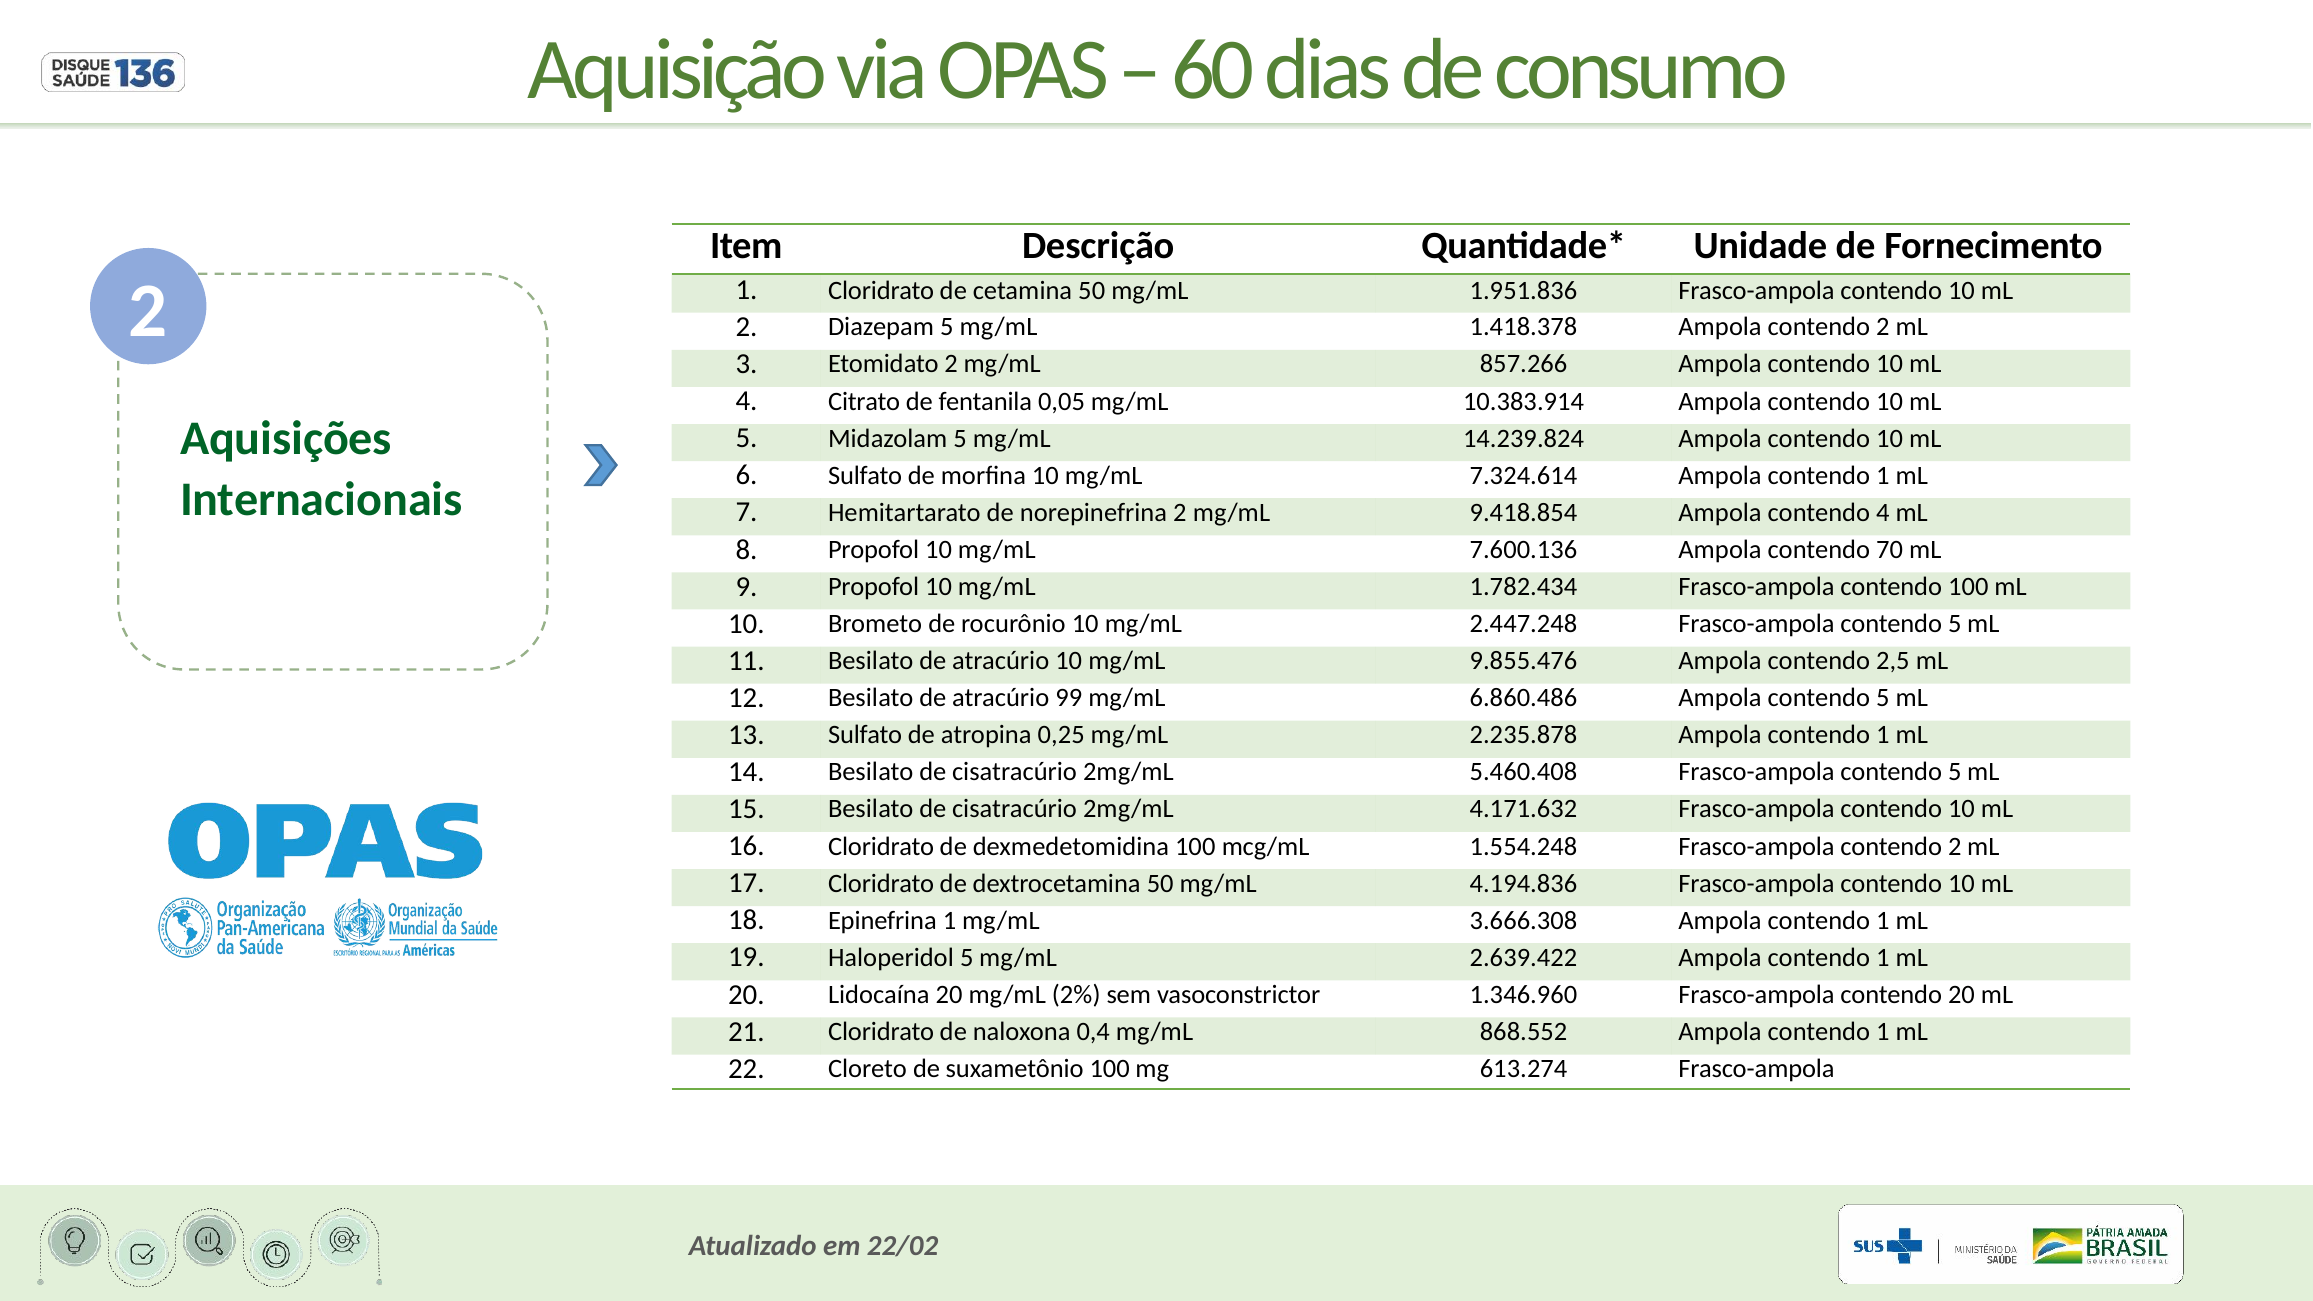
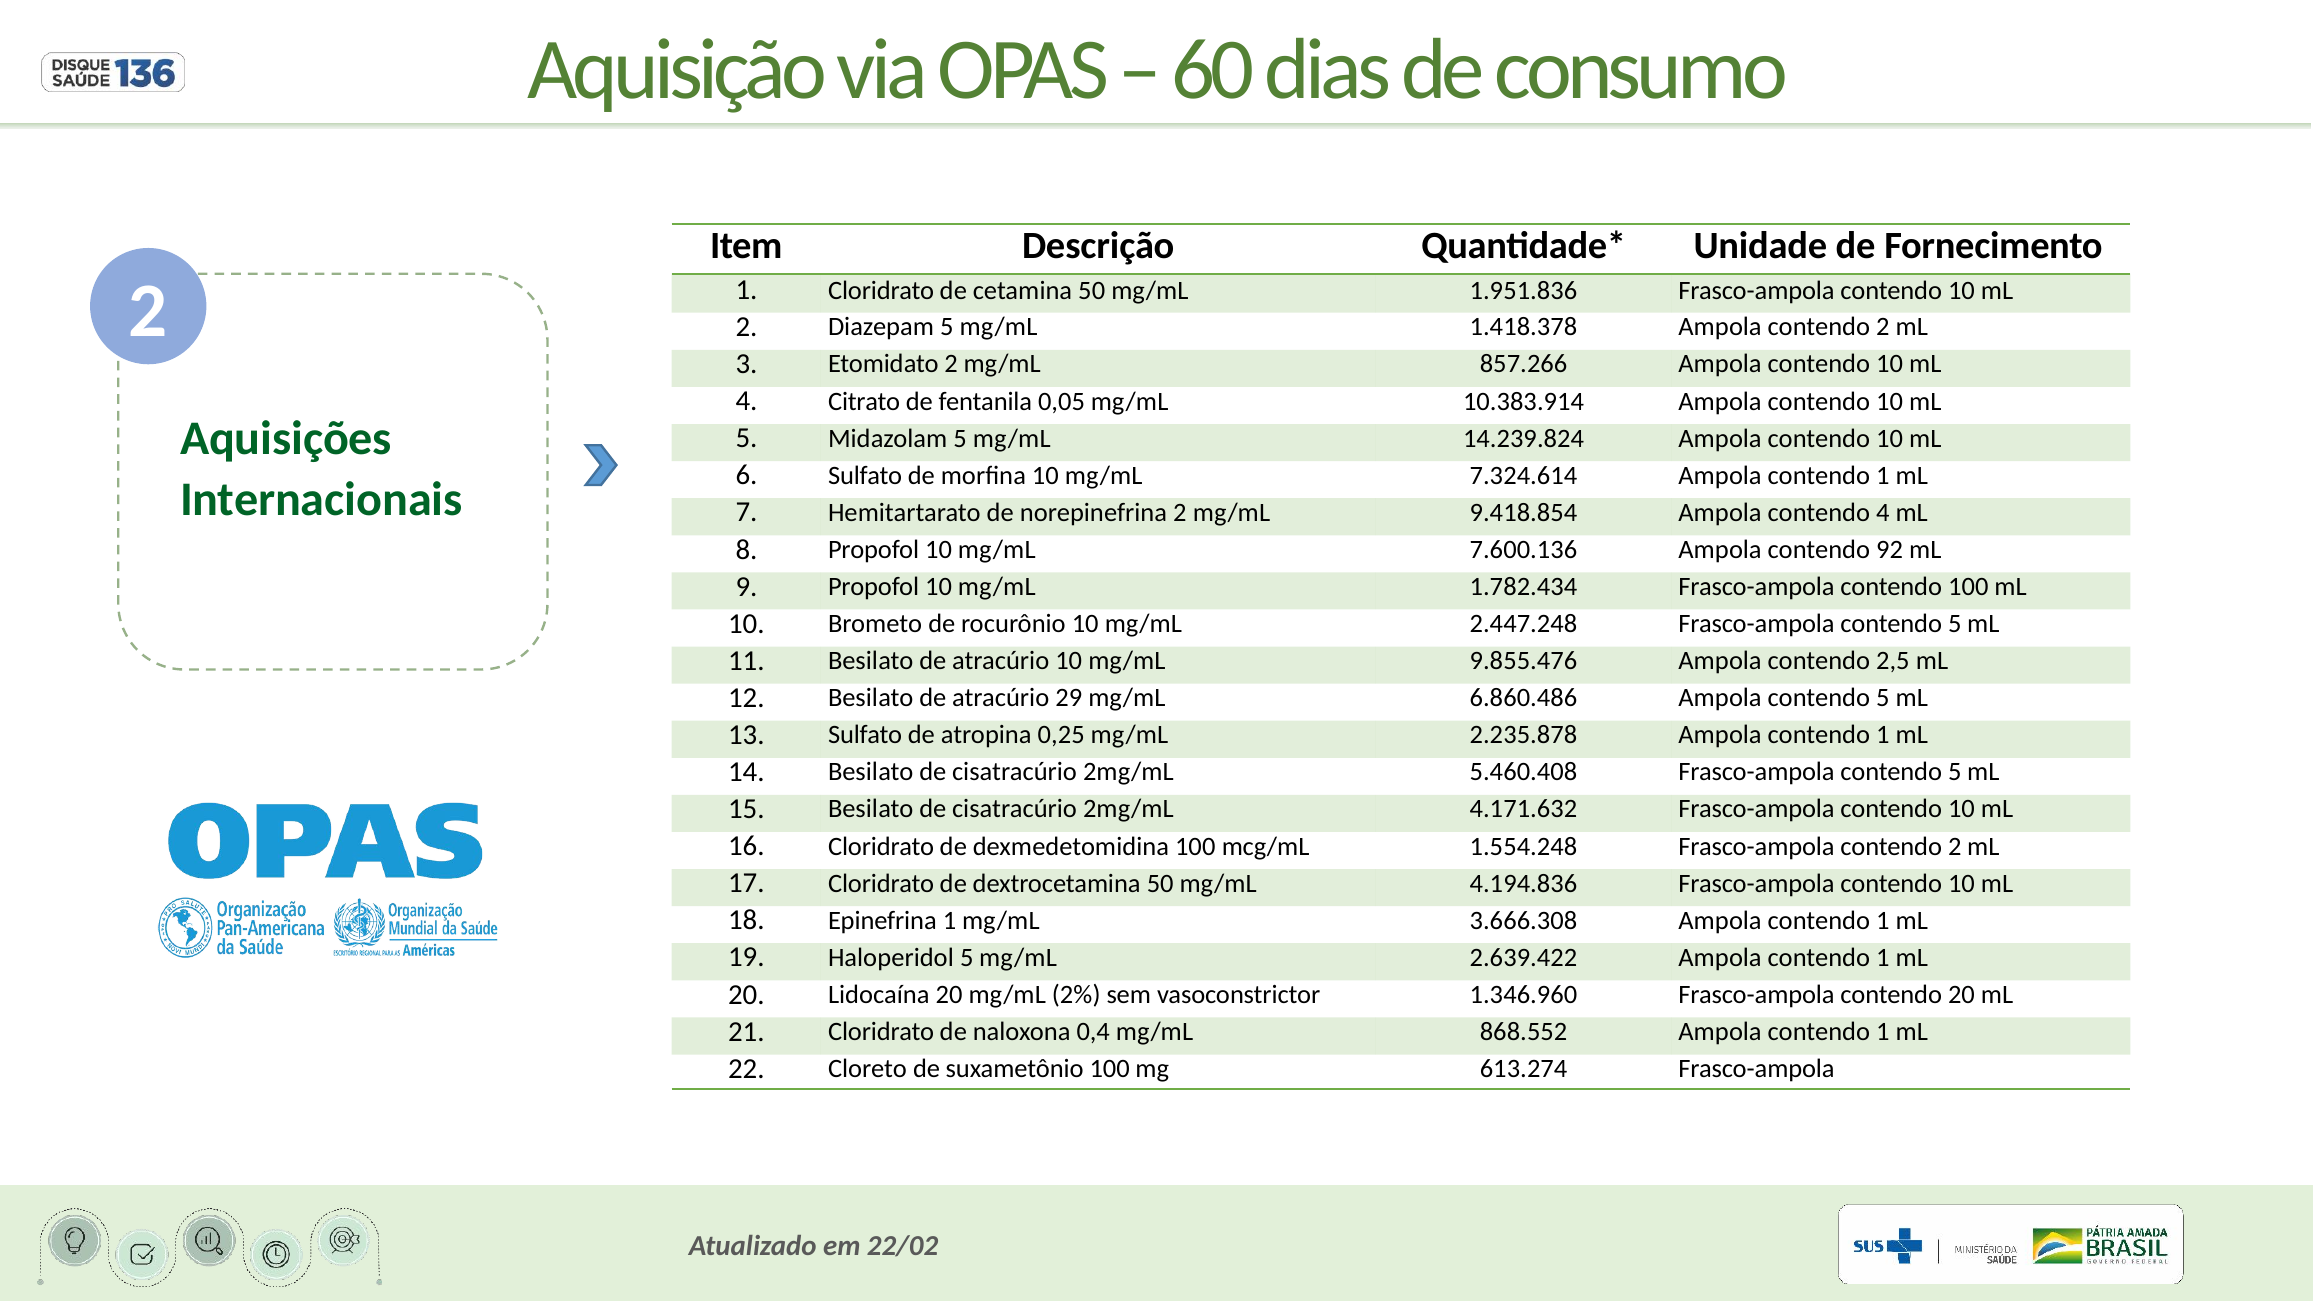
70: 70 -> 92
99: 99 -> 29
